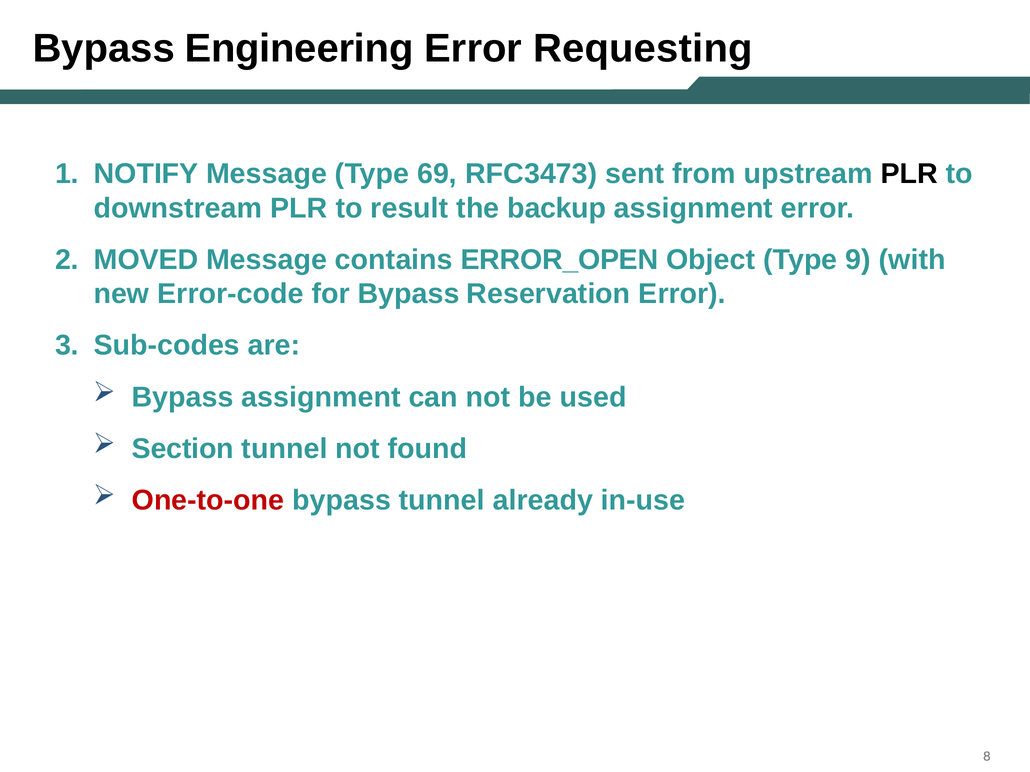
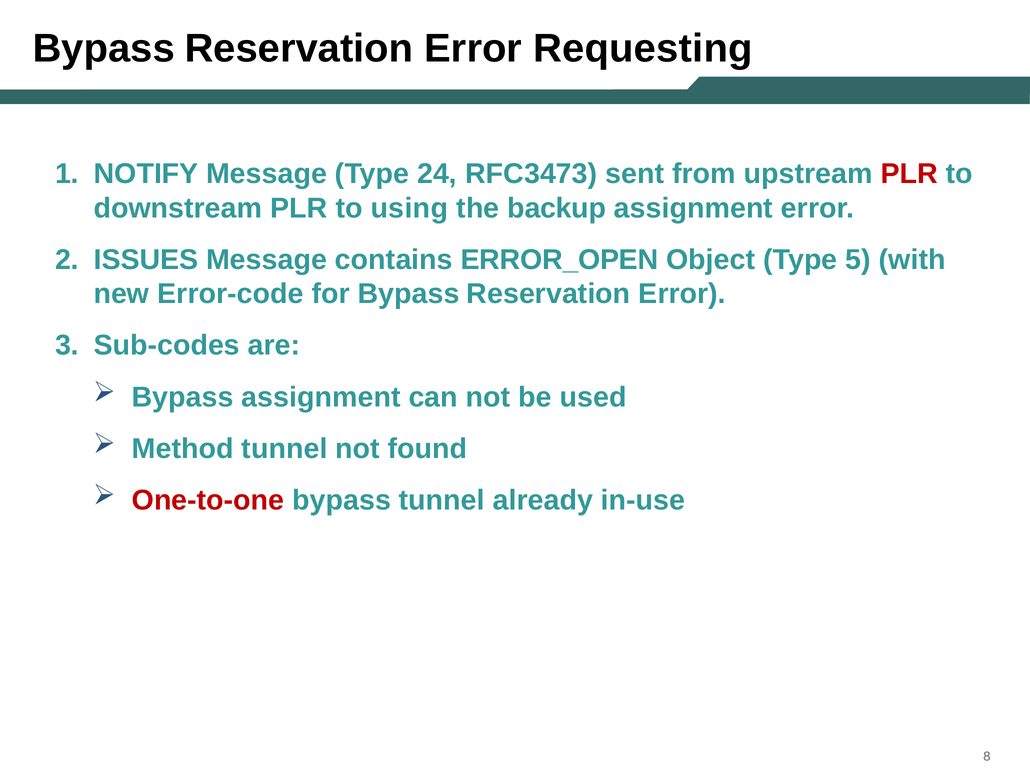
Engineering at (299, 49): Engineering -> Reservation
69: 69 -> 24
PLR at (909, 174) colour: black -> red
result: result -> using
MOVED: MOVED -> ISSUES
9: 9 -> 5
Section: Section -> Method
